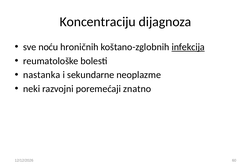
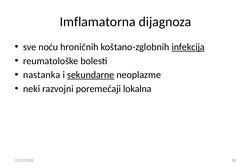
Koncentraciju: Koncentraciju -> Imflamatorna
sekundarne underline: none -> present
znatno: znatno -> lokalna
